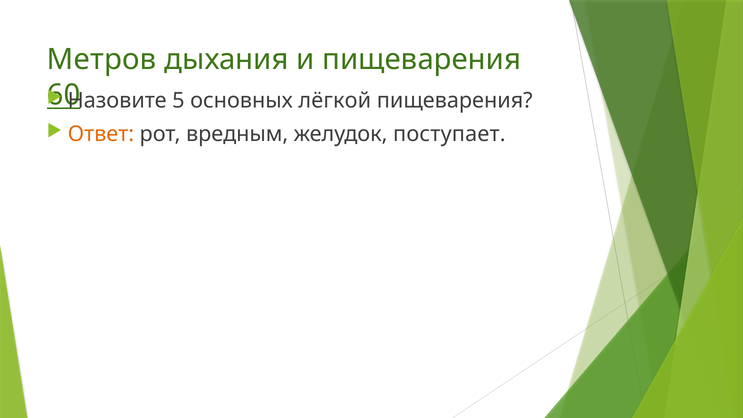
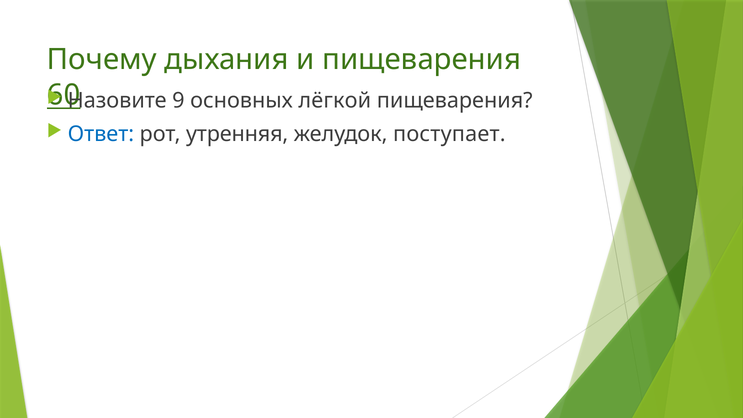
Метров: Метров -> Почему
5: 5 -> 9
Ответ colour: orange -> blue
вредным: вредным -> утренняя
